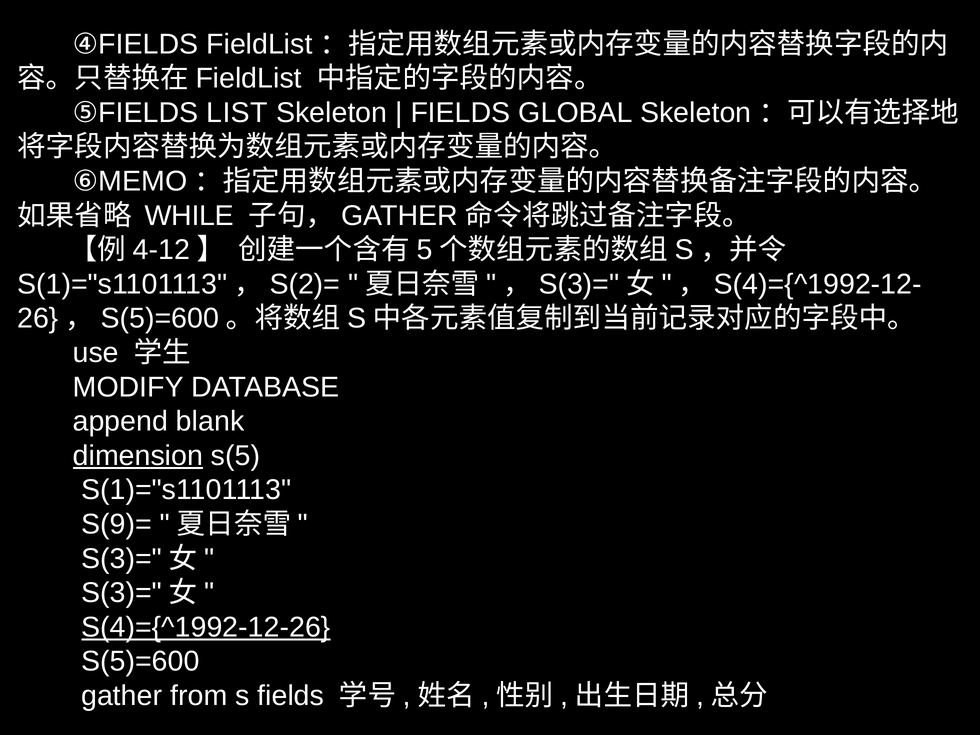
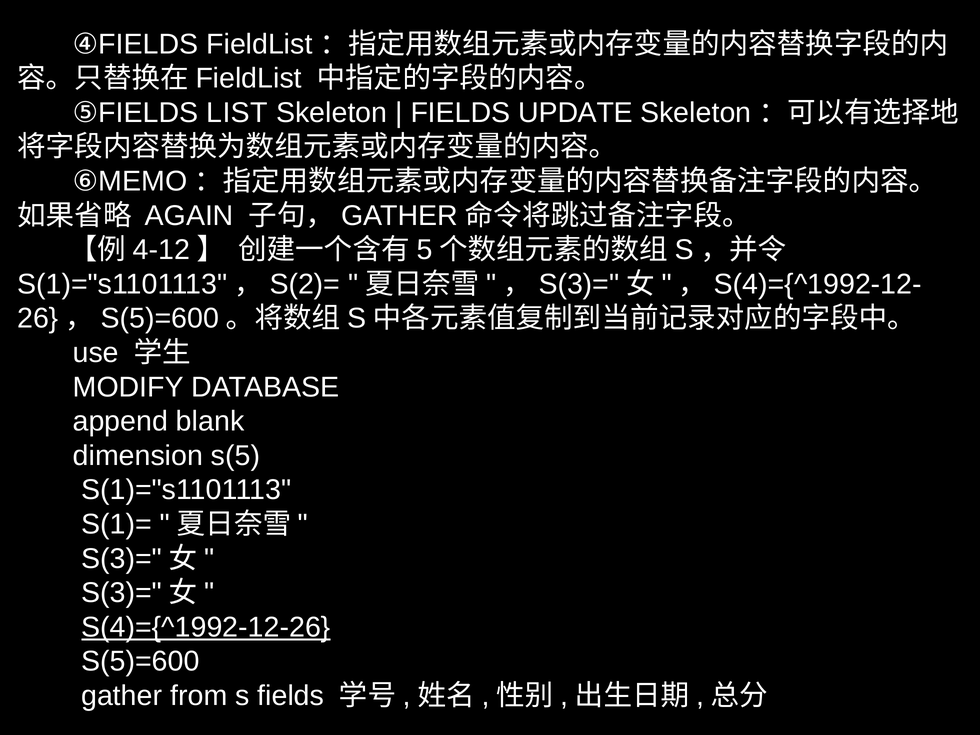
GLOBAL: GLOBAL -> UPDATE
WHILE: WHILE -> AGAIN
dimension underline: present -> none
S(9)=: S(9)= -> S(1)=
